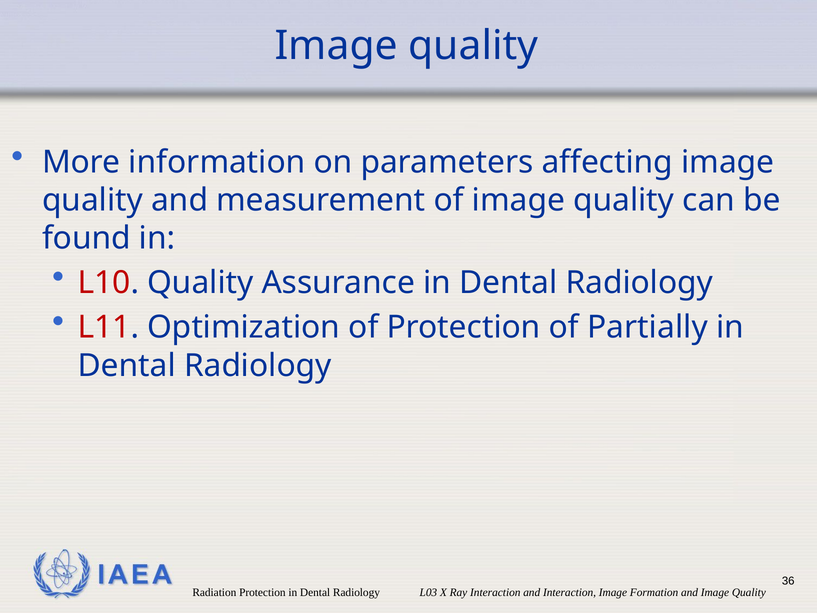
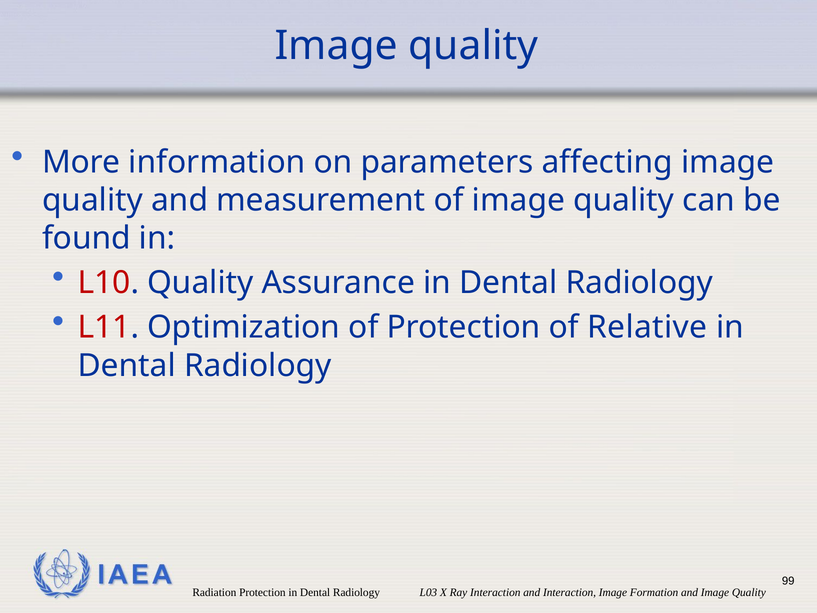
Partially: Partially -> Relative
36: 36 -> 99
